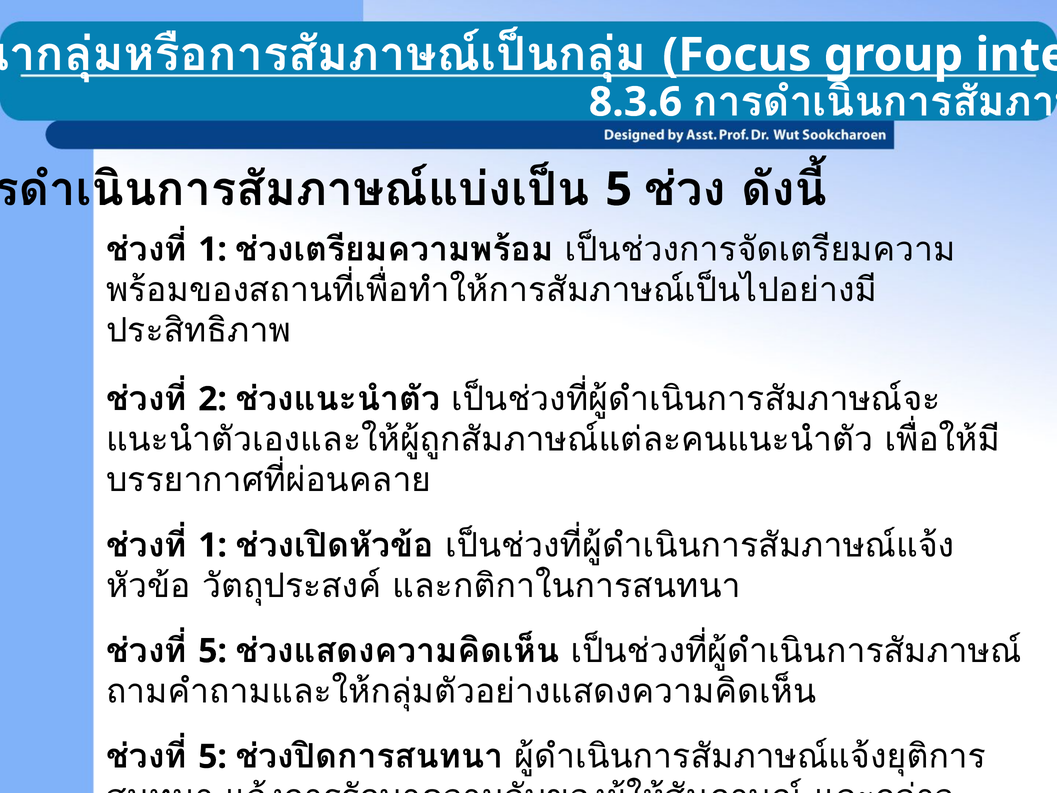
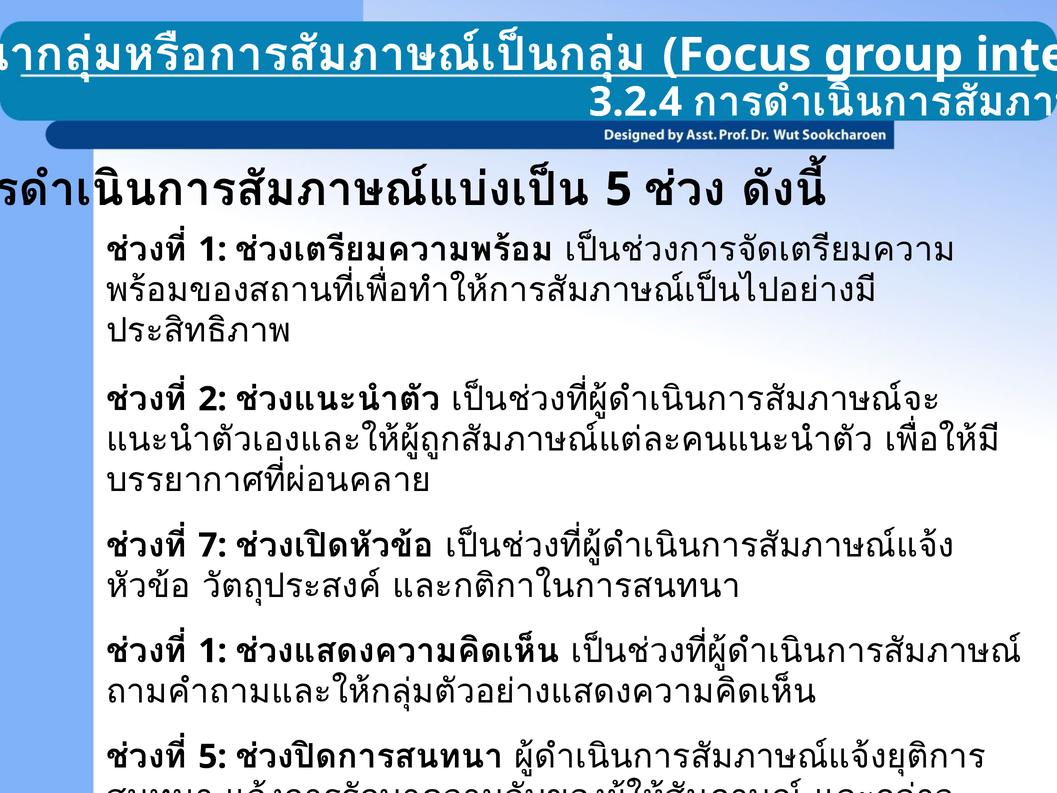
8.3.6: 8.3.6 -> 3.2.4
1 at (213, 545): 1 -> 7
5 at (213, 651): 5 -> 1
